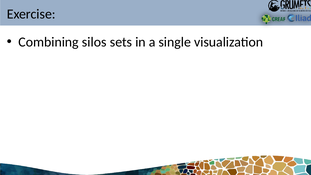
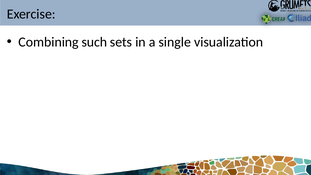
silos: silos -> such
